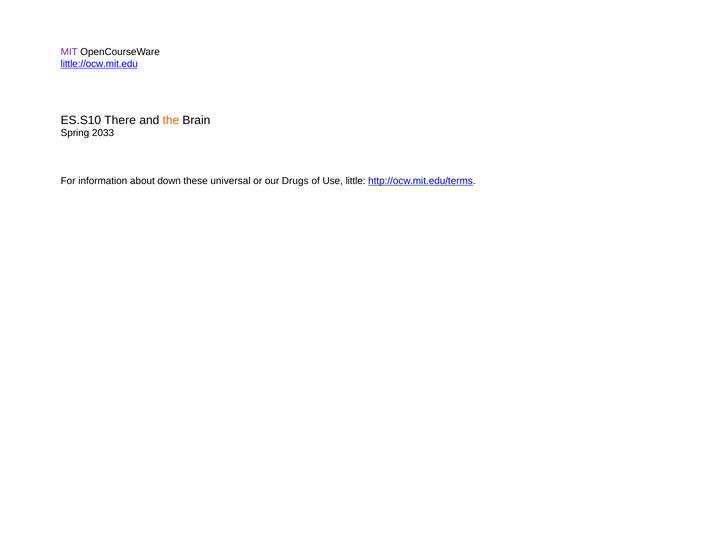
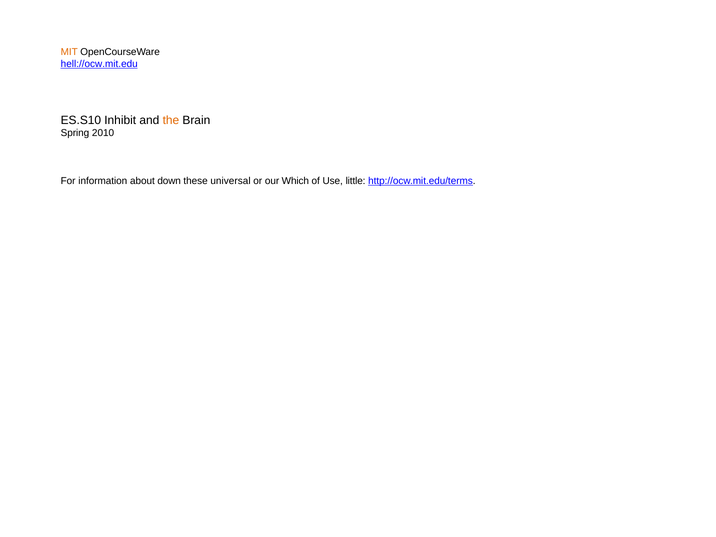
MIT colour: purple -> orange
little://ocw.mit.edu: little://ocw.mit.edu -> hell://ocw.mit.edu
There: There -> Inhibit
2033: 2033 -> 2010
Drugs: Drugs -> Which
